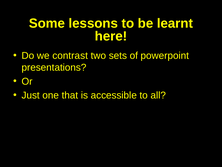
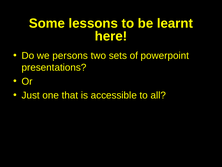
contrast: contrast -> persons
